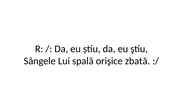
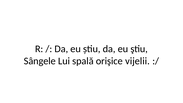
zbată: zbată -> vijelii
